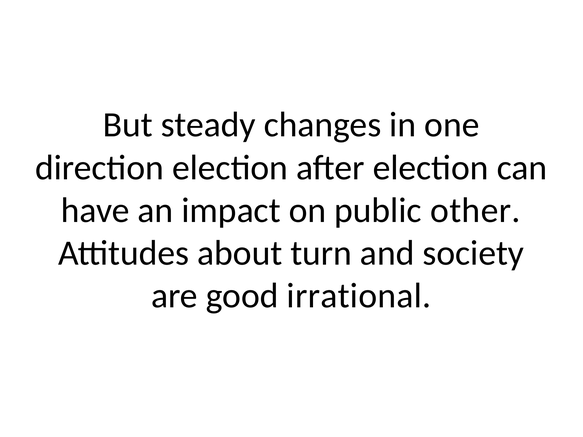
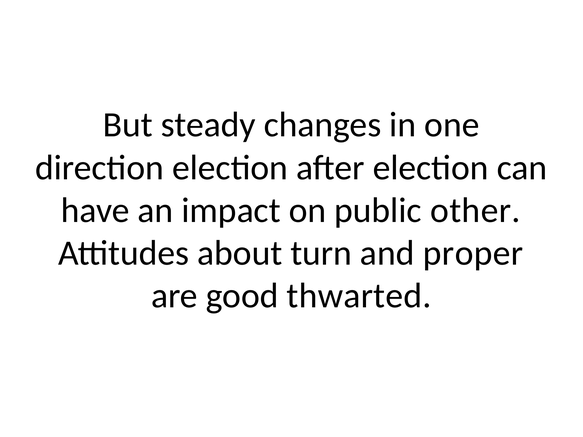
society: society -> proper
irrational: irrational -> thwarted
